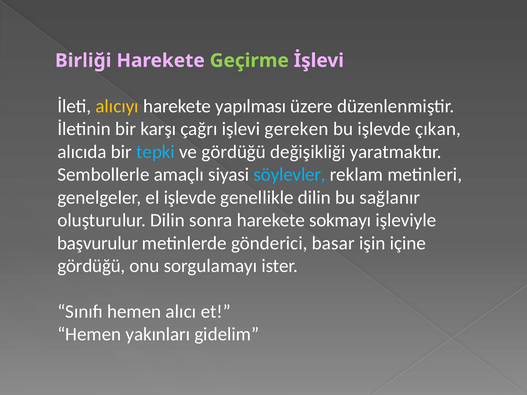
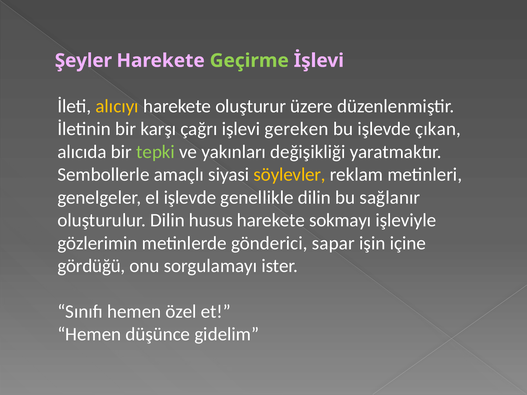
Birliği: Birliği -> Şeyler
yapılması: yapılması -> oluşturur
tepki colour: light blue -> light green
ve gördüğü: gördüğü -> yakınları
söylevler colour: light blue -> yellow
sonra: sonra -> husus
başvurulur: başvurulur -> gözlerimin
basar: basar -> sapar
alıcı: alıcı -> özel
yakınları: yakınları -> düşünce
